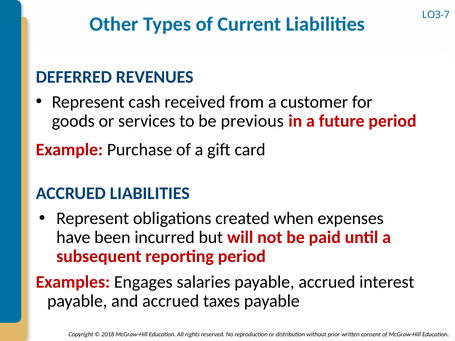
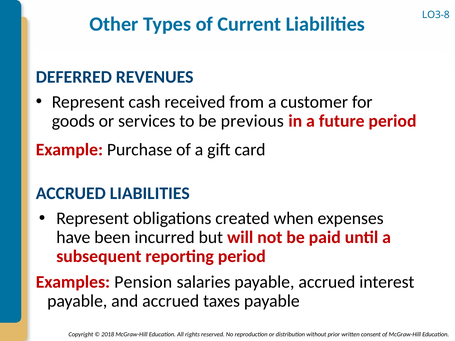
LO3-7: LO3-7 -> LO3-8
Engages: Engages -> Pension
